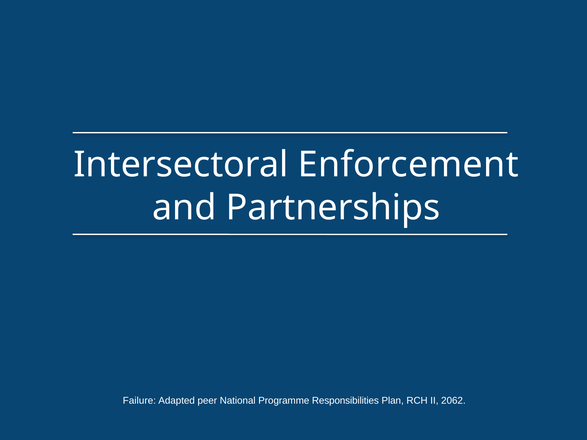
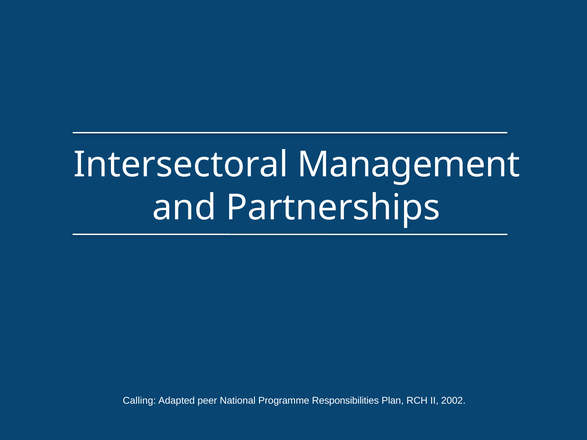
Enforcement: Enforcement -> Management
Failure: Failure -> Calling
2062: 2062 -> 2002
